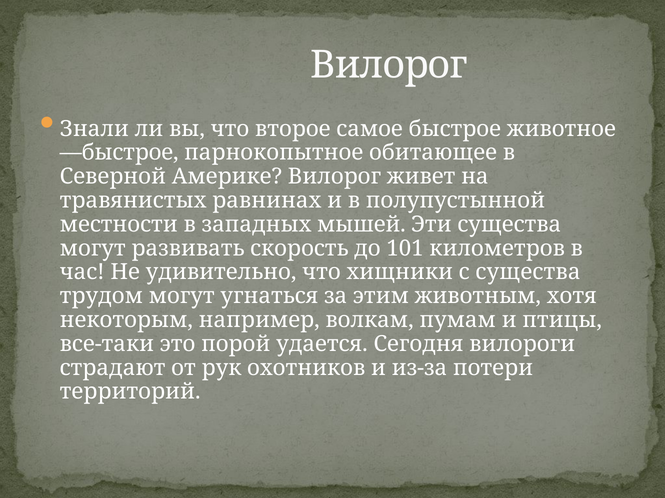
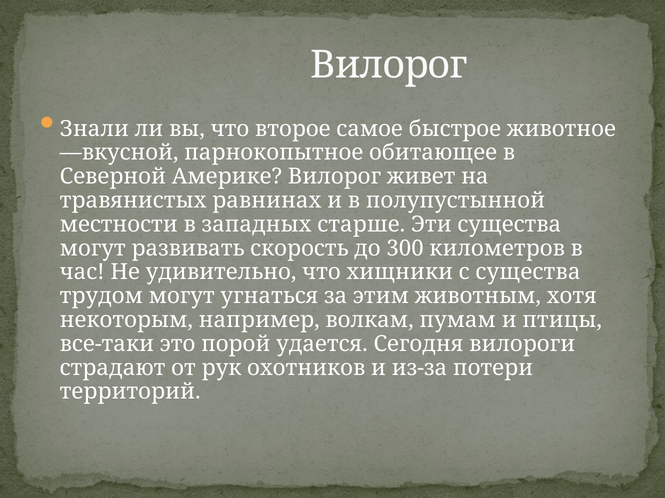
—быстрое: —быстрое -> —вкусной
мышей: мышей -> старше
101: 101 -> 300
